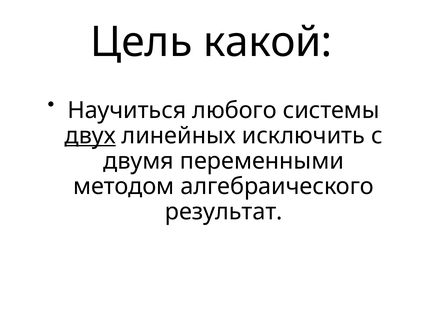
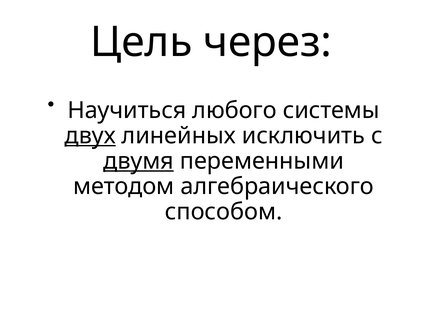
какой: какой -> через
двумя underline: none -> present
результат: результат -> способом
